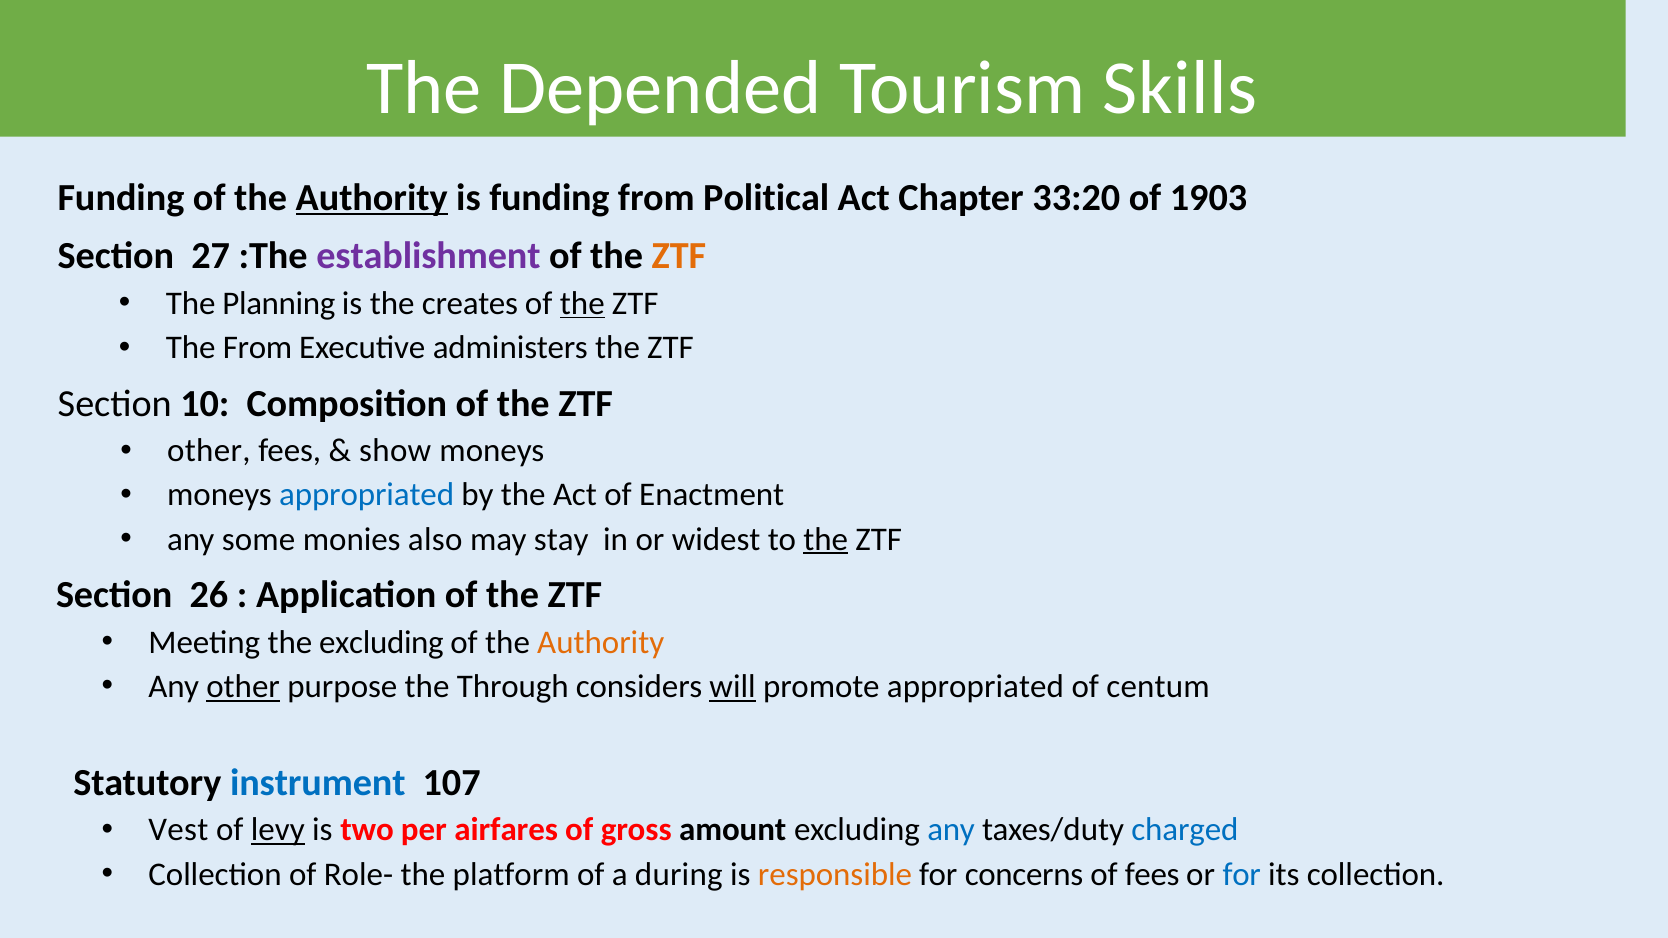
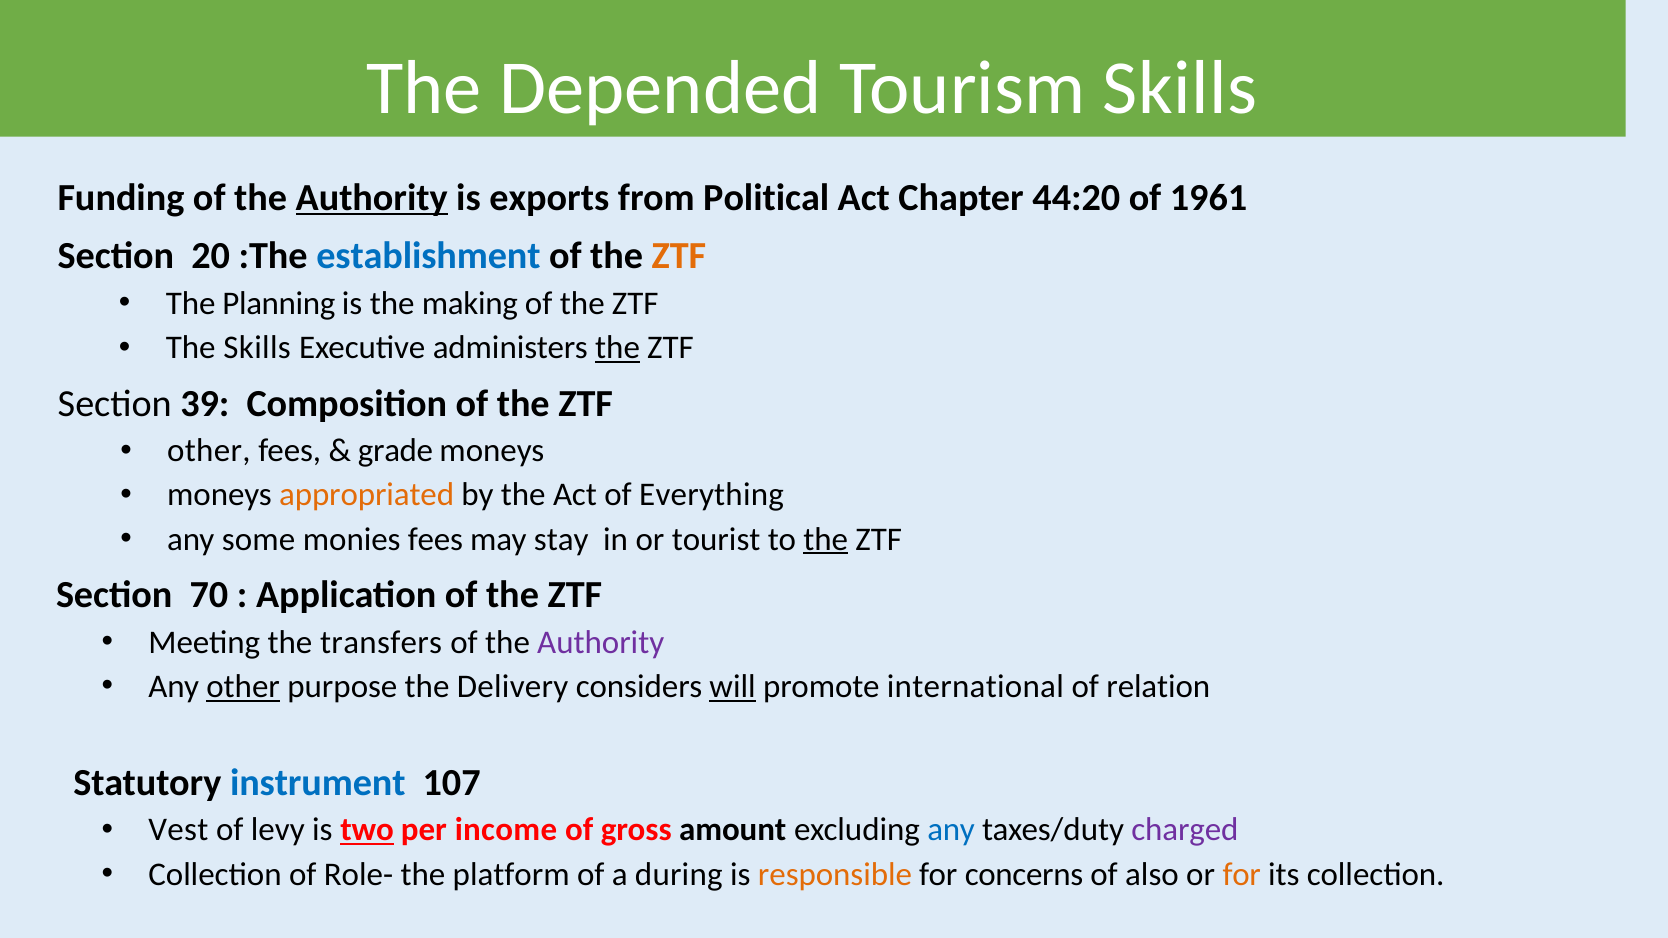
is funding: funding -> exports
33:20: 33:20 -> 44:20
1903: 1903 -> 1961
27: 27 -> 20
establishment colour: purple -> blue
creates: creates -> making
the at (582, 303) underline: present -> none
The From: From -> Skills
the at (618, 348) underline: none -> present
10: 10 -> 39
show: show -> grade
appropriated at (367, 495) colour: blue -> orange
Enactment: Enactment -> Everything
monies also: also -> fees
widest: widest -> tourist
26: 26 -> 70
the excluding: excluding -> transfers
Authority at (601, 642) colour: orange -> purple
Through: Through -> Delivery
promote appropriated: appropriated -> international
centum: centum -> relation
levy underline: present -> none
two underline: none -> present
airfares: airfares -> income
charged colour: blue -> purple
of fees: fees -> also
for at (1242, 875) colour: blue -> orange
